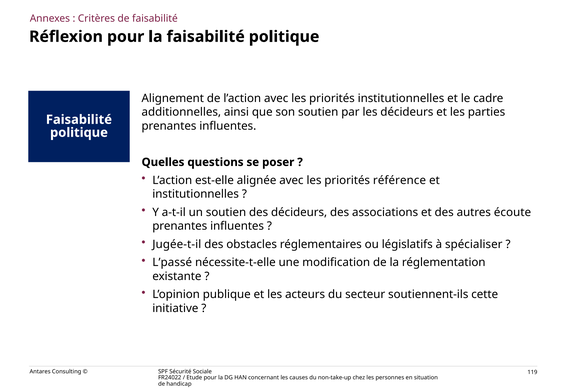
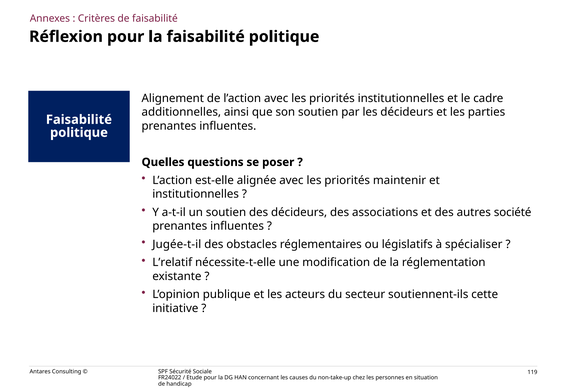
référence: référence -> maintenir
écoute: écoute -> société
L’passé: L’passé -> L’relatif
